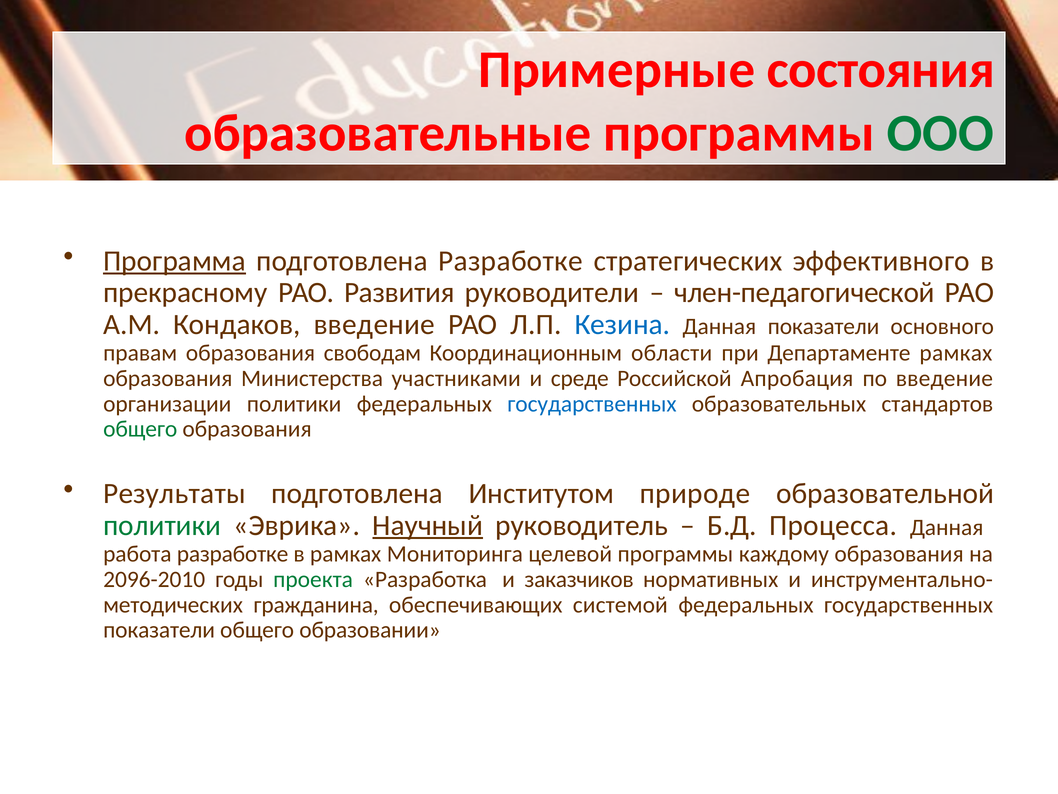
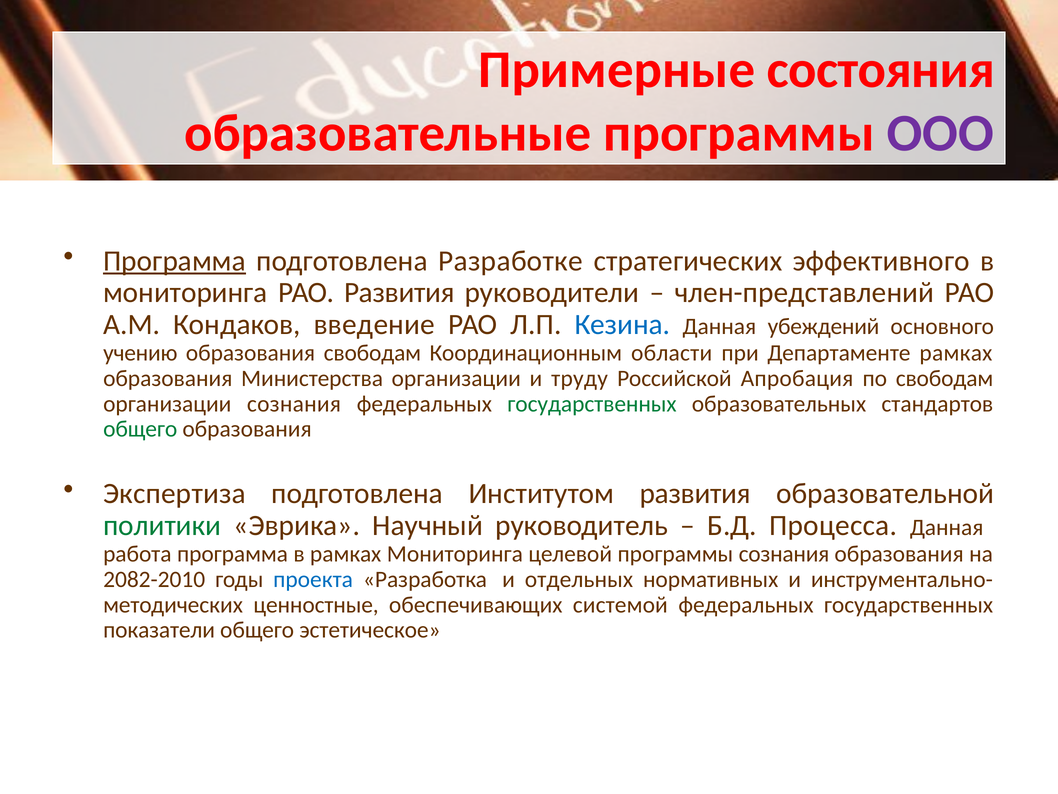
ООО colour: green -> purple
прекрасному at (185, 292): прекрасному -> мониторинга
член-педагогической: член-педагогической -> член-представлений
Данная показатели: показатели -> убеждений
правам: правам -> учению
Министерства участниками: участниками -> организации
среде: среде -> труду
по введение: введение -> свободам
организации политики: политики -> сознания
государственных at (592, 403) colour: blue -> green
Результаты: Результаты -> Экспертиза
Институтом природе: природе -> развития
Научный underline: present -> none
работа разработке: разработке -> программа
программы каждому: каждому -> сознания
2096-2010: 2096-2010 -> 2082-2010
проекта colour: green -> blue
заказчиков: заказчиков -> отдельных
гражданина: гражданина -> ценностные
образовании: образовании -> эстетическое
